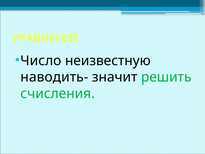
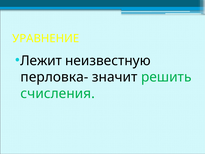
Число: Число -> Лежит
наводить-: наводить- -> перловка-
